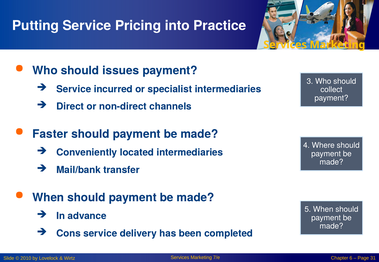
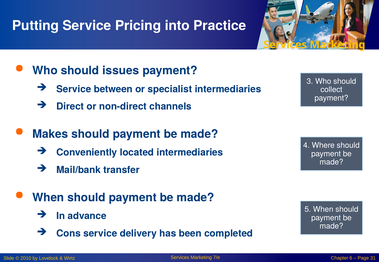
incurred: incurred -> between
Faster: Faster -> Makes
